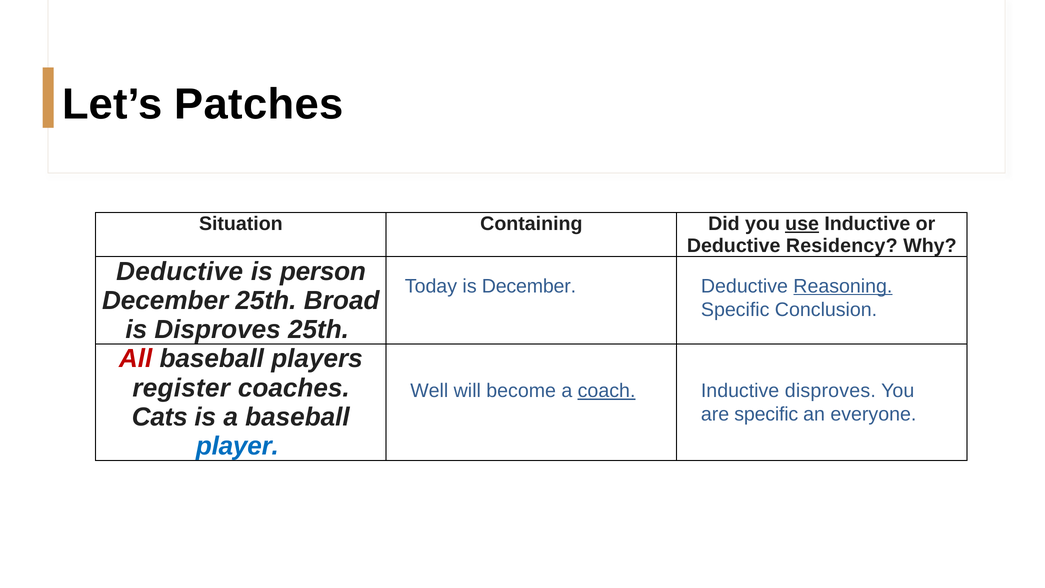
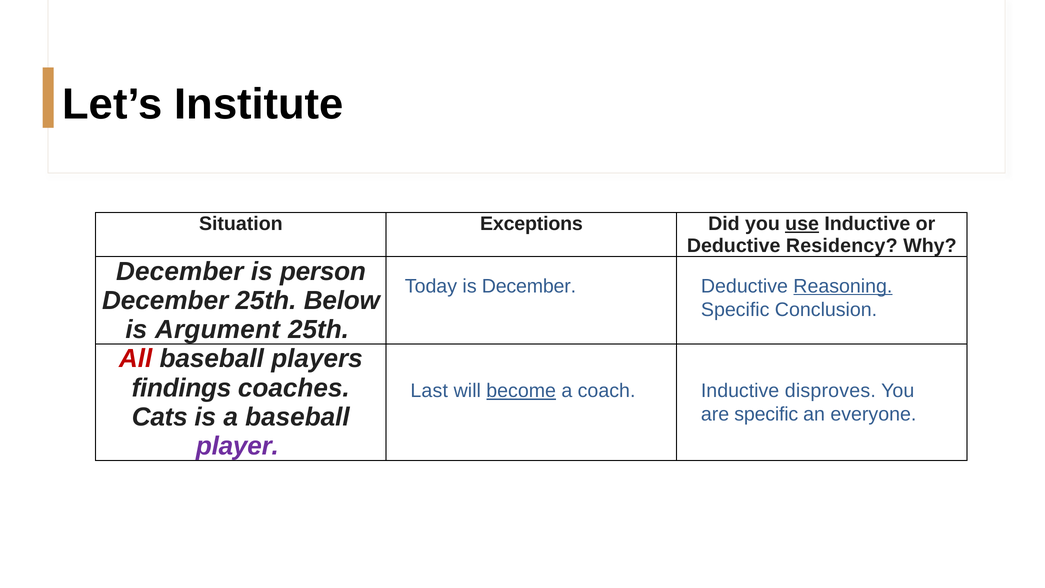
Patches: Patches -> Institute
Containing: Containing -> Exceptions
Deductive at (180, 271): Deductive -> December
Broad: Broad -> Below
is Disproves: Disproves -> Argument
register: register -> findings
Well: Well -> Last
become underline: none -> present
coach underline: present -> none
player colour: blue -> purple
